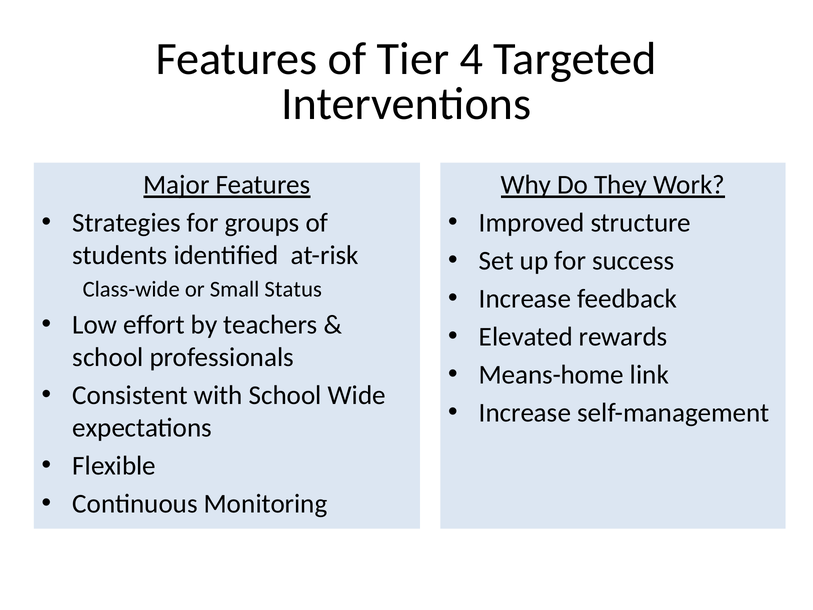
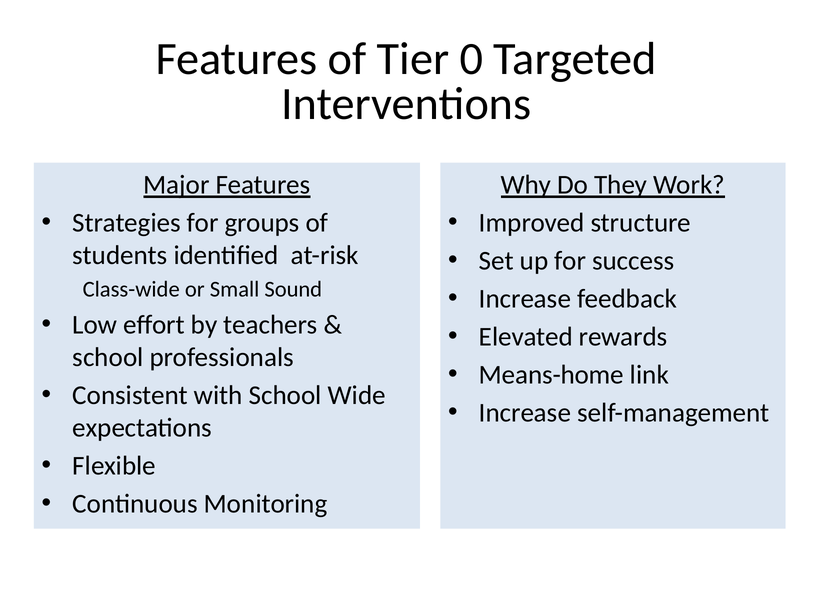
4: 4 -> 0
Status: Status -> Sound
